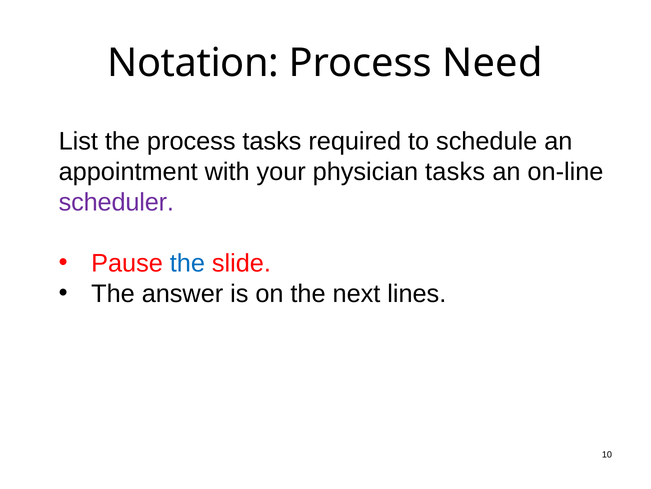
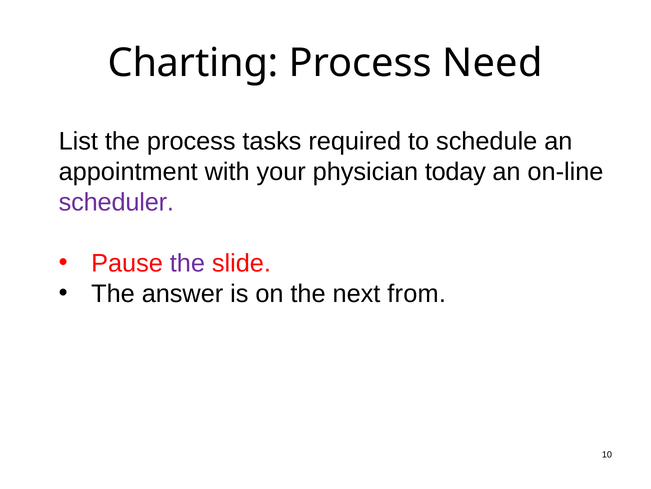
Notation: Notation -> Charting
physician tasks: tasks -> today
the at (187, 263) colour: blue -> purple
lines: lines -> from
